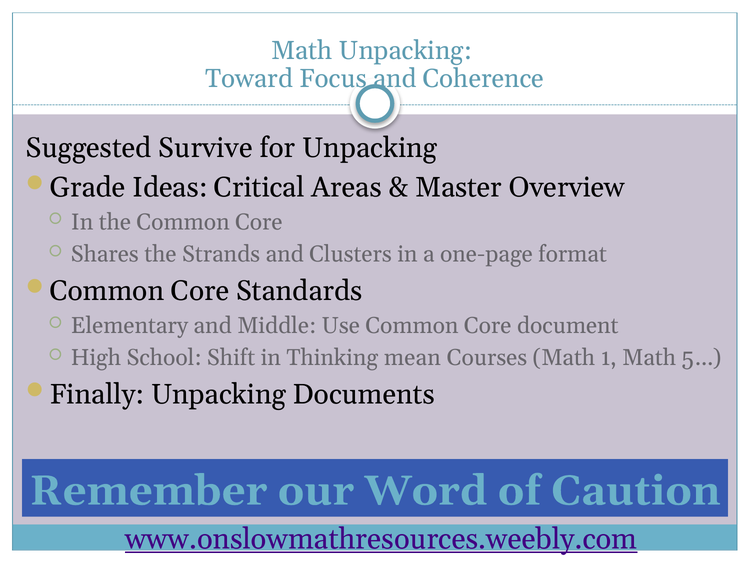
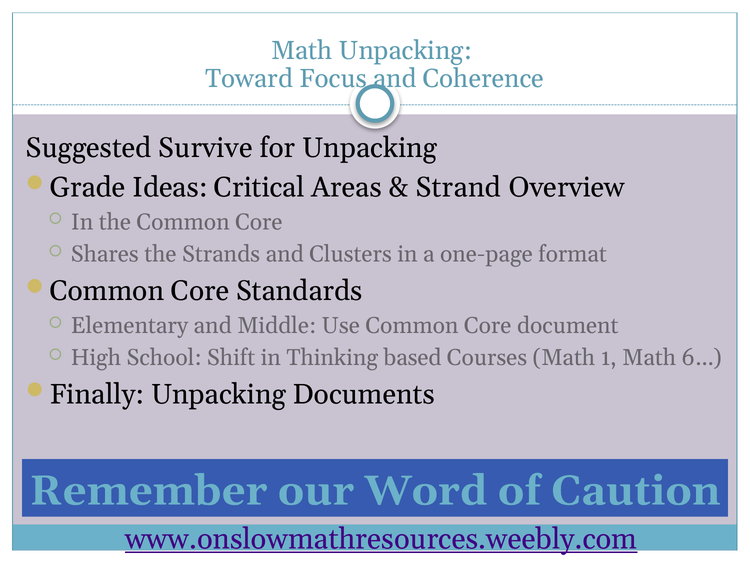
Master: Master -> Strand
mean: mean -> based
5…: 5… -> 6…
